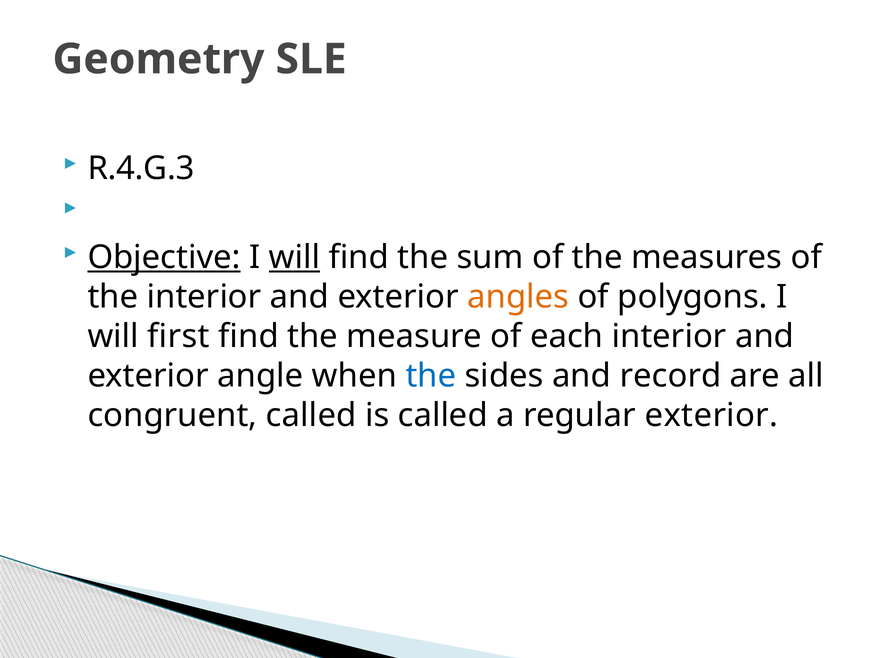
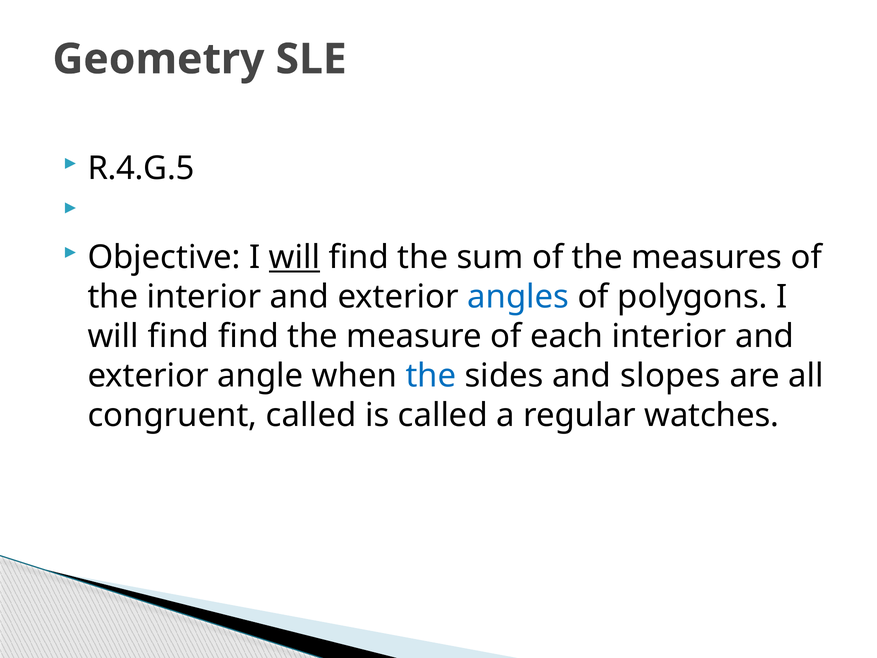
R.4.G.3: R.4.G.3 -> R.4.G.5
Objective underline: present -> none
angles colour: orange -> blue
first at (178, 336): first -> find
record: record -> slopes
regular exterior: exterior -> watches
